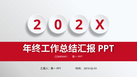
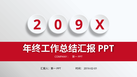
2 at (79, 25): 2 -> 9
